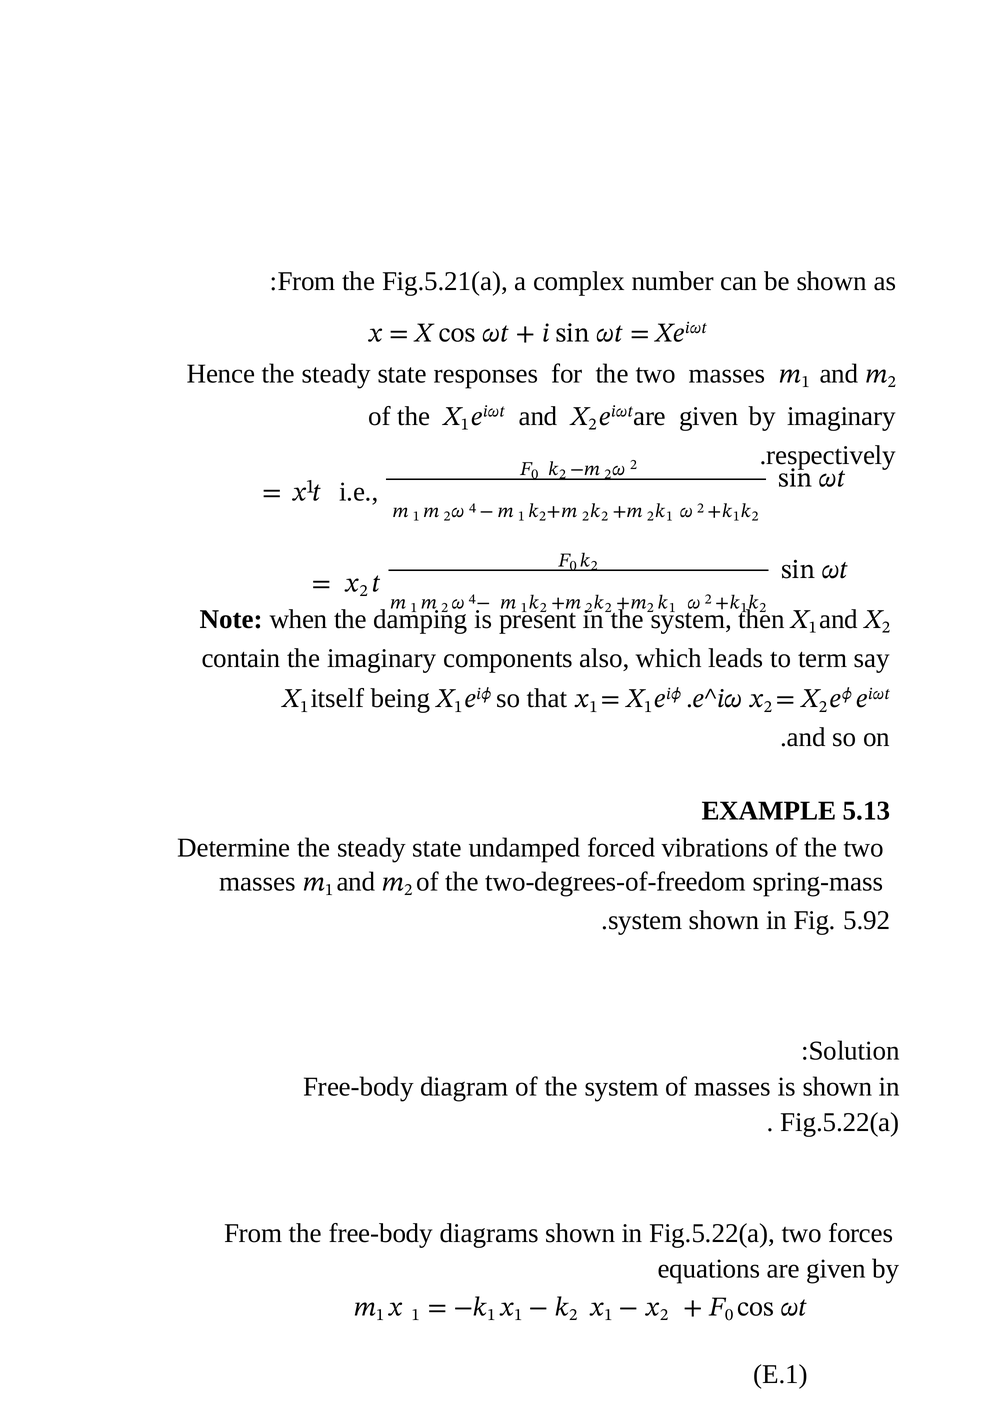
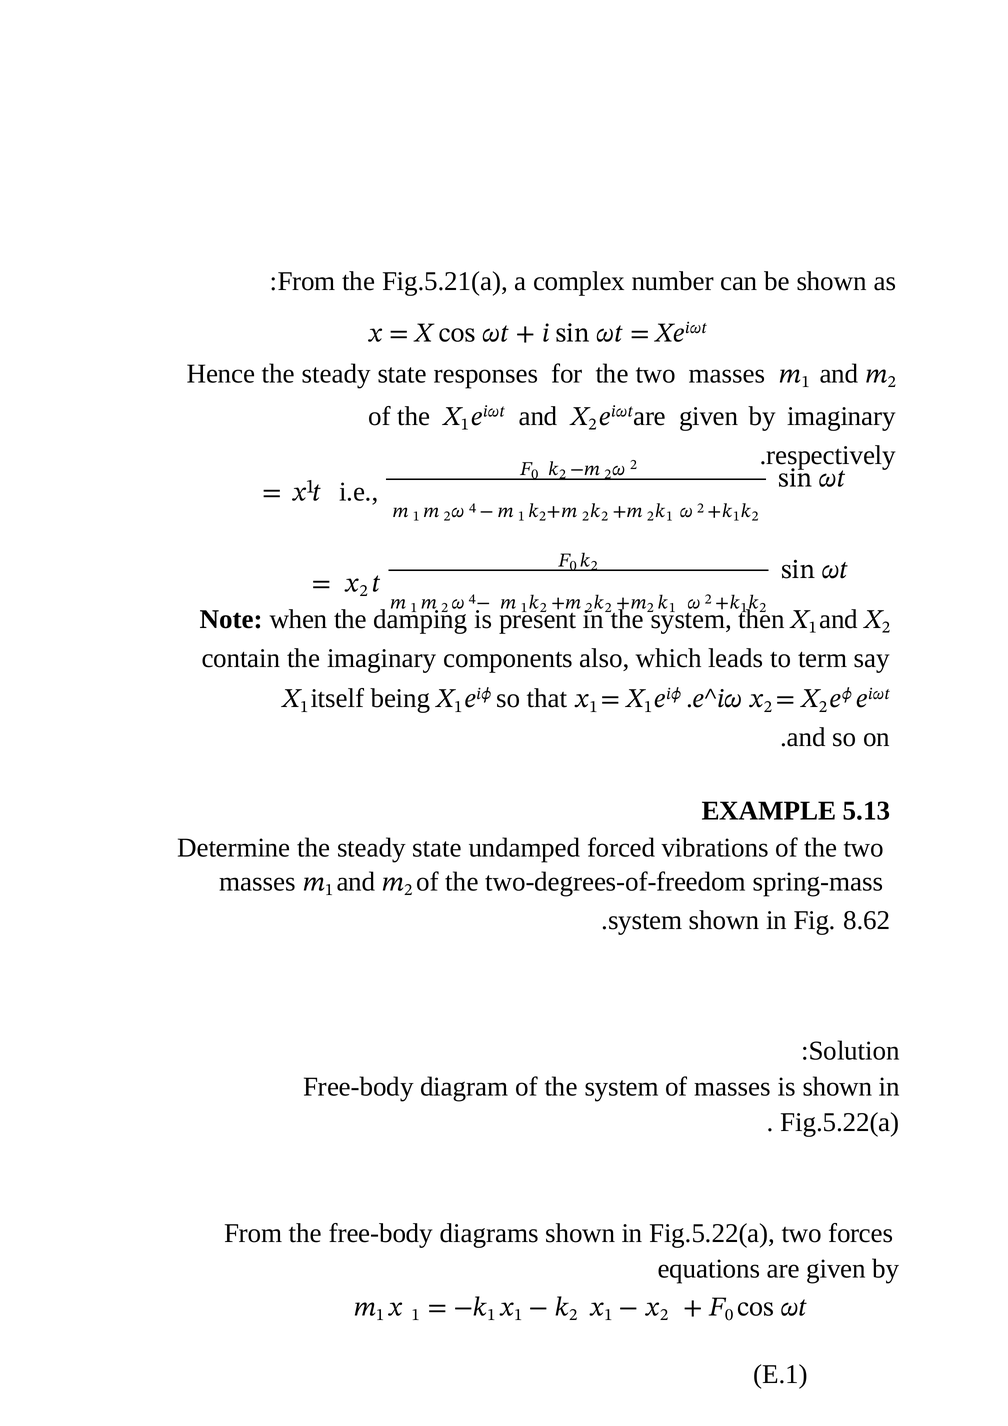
5.92: 5.92 -> 8.62
